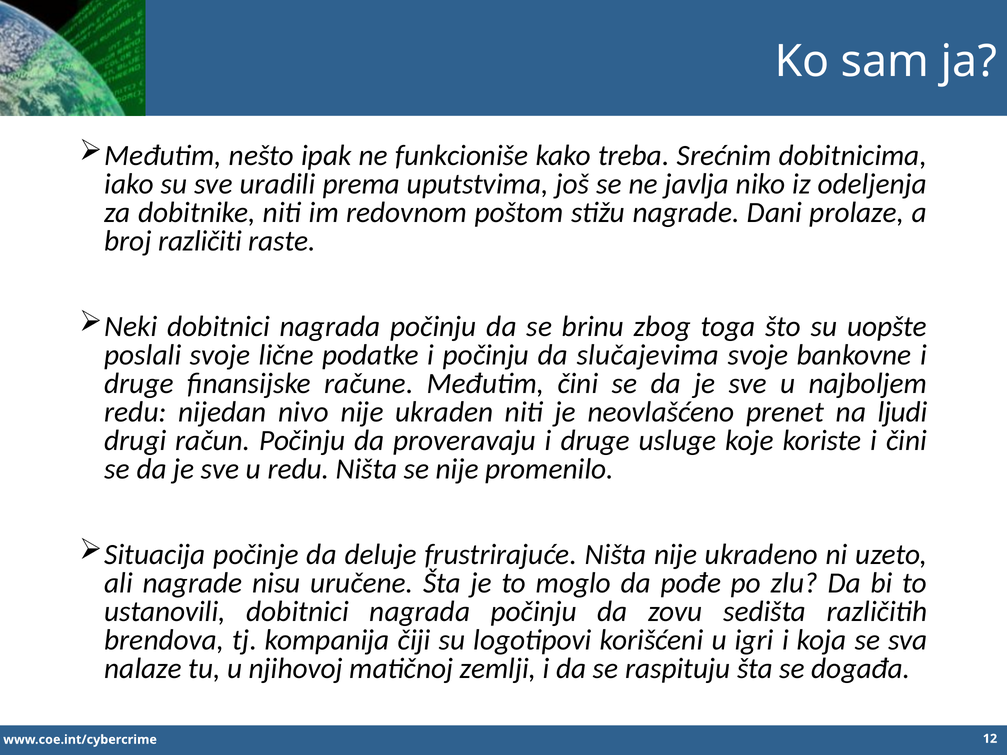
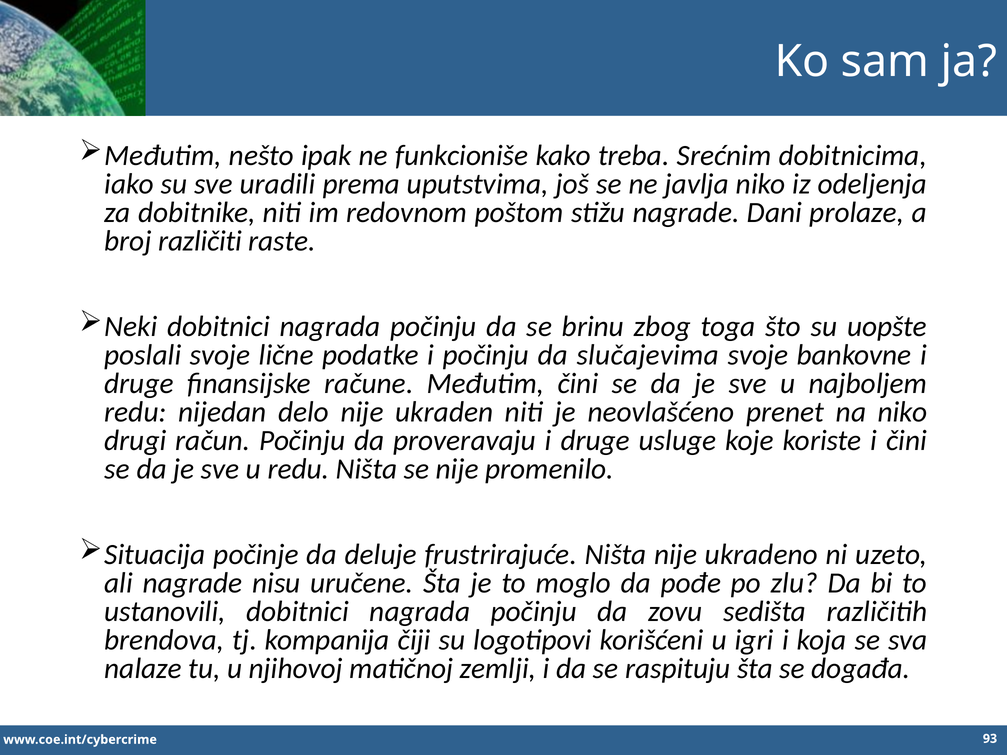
nivo: nivo -> delo
na ljudi: ljudi -> niko
12: 12 -> 93
